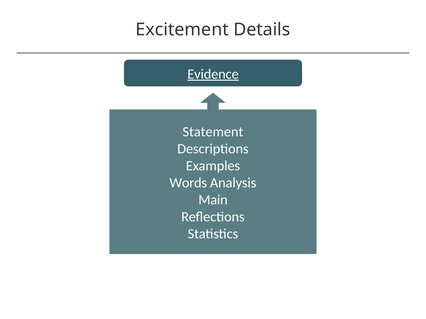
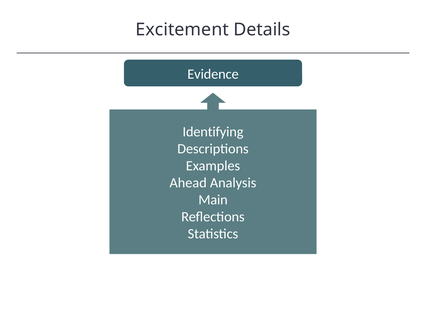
Evidence underline: present -> none
Statement: Statement -> Identifying
Words: Words -> Ahead
